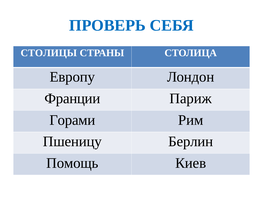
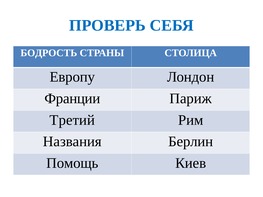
СТОЛИЦЫ: СТОЛИЦЫ -> БОДРОСТЬ
Горами: Горами -> Третий
Пшеницу: Пшеницу -> Названия
